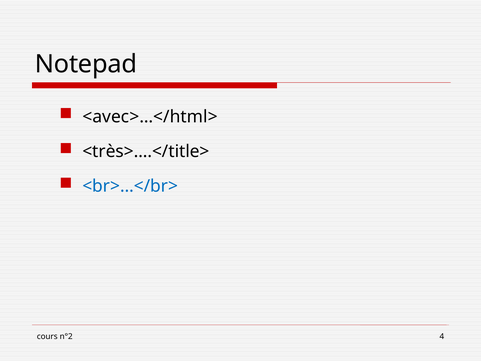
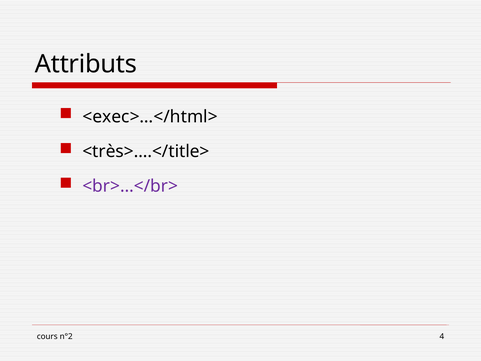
Notepad: Notepad -> Attributs
<avec>…</html>: <avec>…</html> -> <exec>…</html>
<br>…</br> colour: blue -> purple
